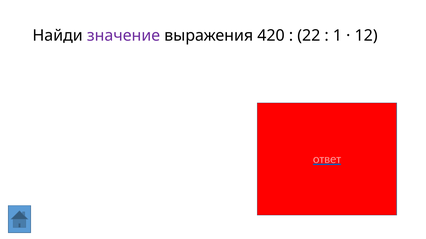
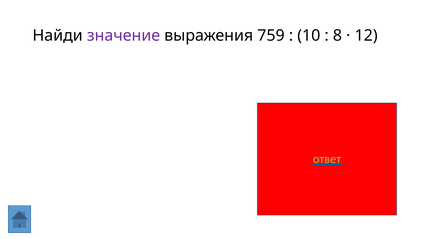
420: 420 -> 759
22: 22 -> 10
1: 1 -> 8
ответ colour: pink -> light green
